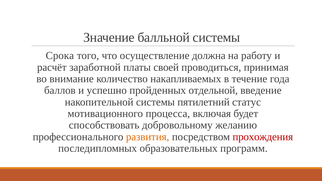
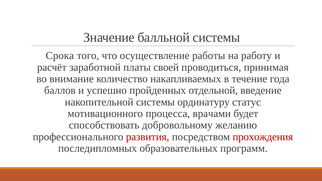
должна: должна -> работы
пятилетний: пятилетний -> ординатуру
включая: включая -> врачами
развития colour: orange -> red
